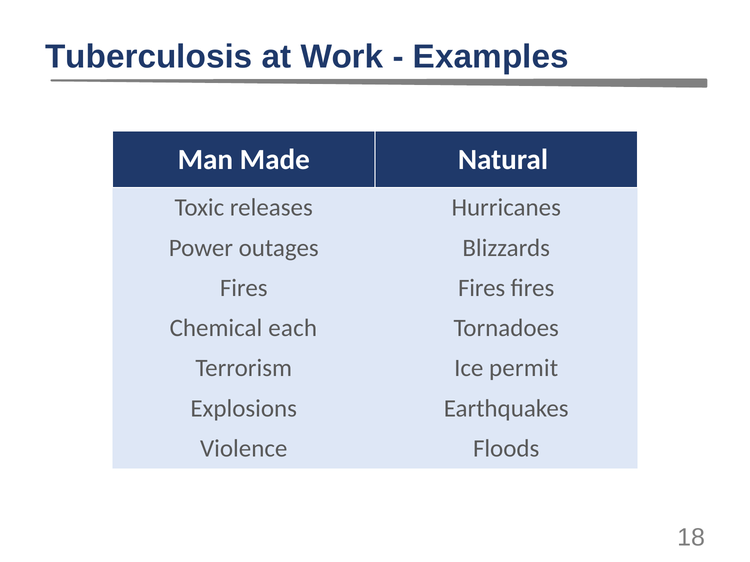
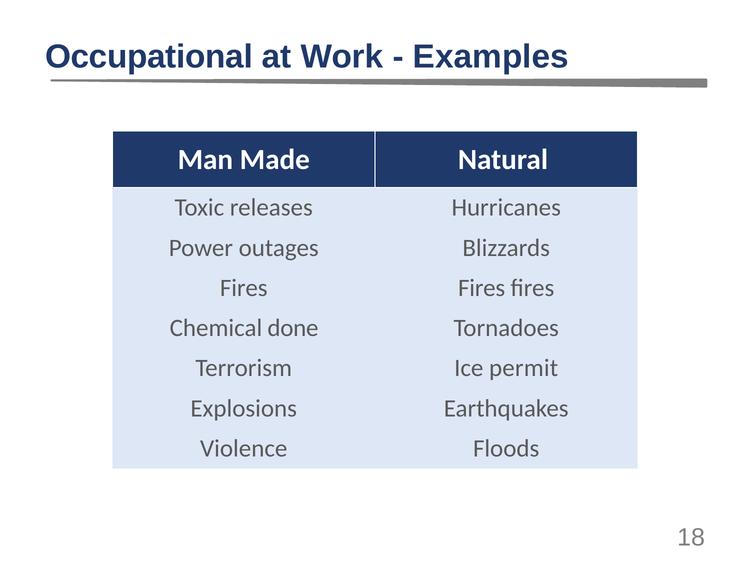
Tuberculosis: Tuberculosis -> Occupational
each: each -> done
